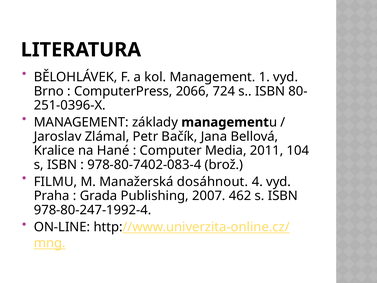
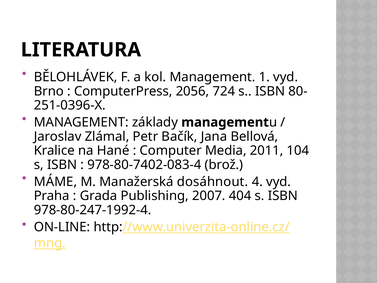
2066: 2066 -> 2056
FILMU: FILMU -> MÁME
462: 462 -> 404
